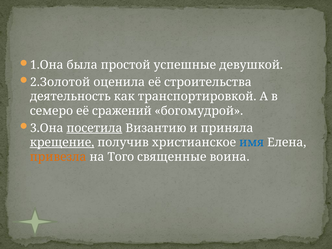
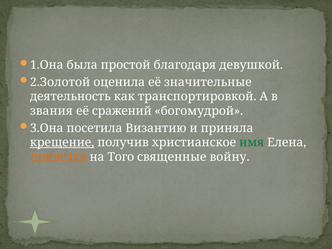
успешные: успешные -> благодаря
строительства: строительства -> значительные
семеро: семеро -> звания
посетила underline: present -> none
имя colour: blue -> green
воина: воина -> войну
